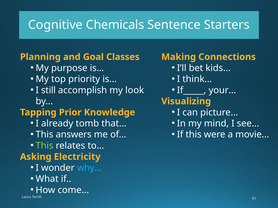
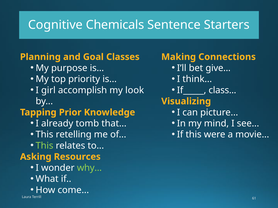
kids: kids -> give
still: still -> girl
your: your -> class
answers: answers -> retelling
Electricity: Electricity -> Resources
why colour: light blue -> light green
